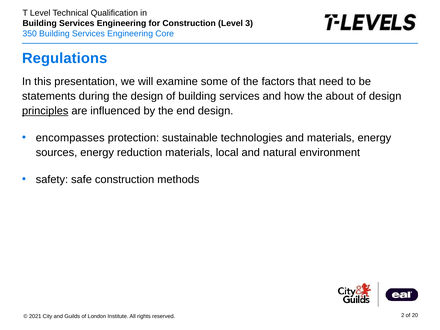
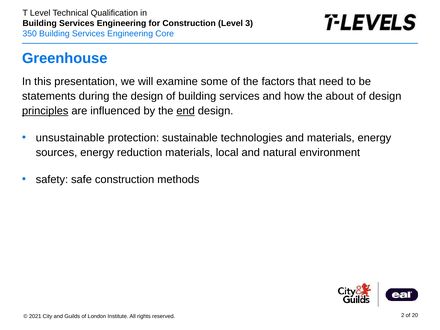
Regulations: Regulations -> Greenhouse
end underline: none -> present
encompasses: encompasses -> unsustainable
